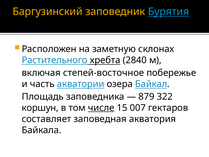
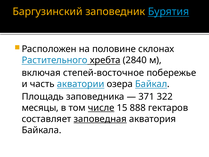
заметную: заметную -> половине
879: 879 -> 371
коршун: коршун -> месяцы
007: 007 -> 888
заповедная underline: none -> present
